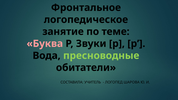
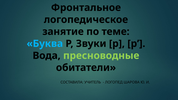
Буква colour: pink -> light blue
